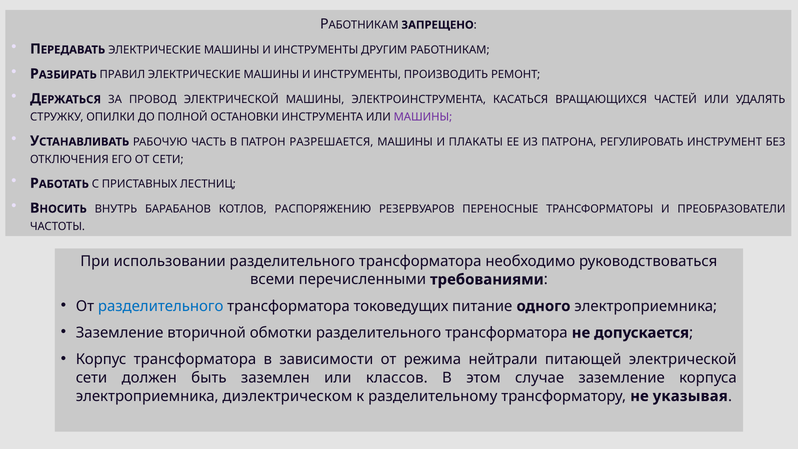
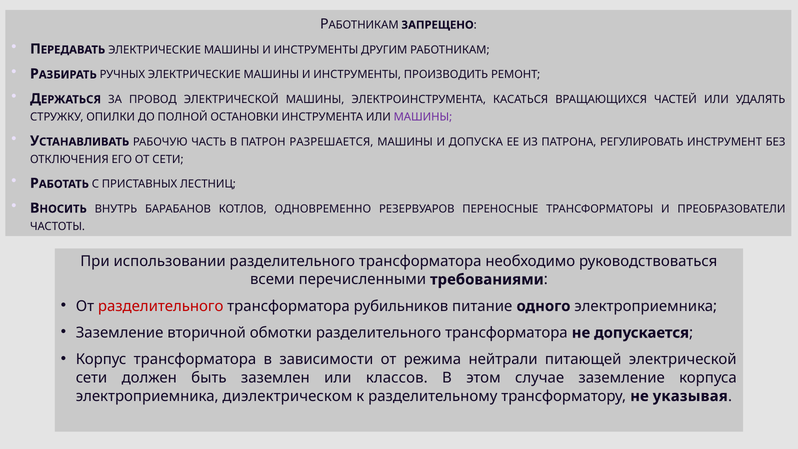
ПРАВИЛ: ПРАВИЛ -> РУЧНЫХ
ПЛАКАТЫ: ПЛАКАТЫ -> ДОПУСКА
РАСПОРЯЖЕНИЮ: РАСПОРЯЖЕНИЮ -> ОДНОВРЕМЕННО
разделительного at (161, 306) colour: blue -> red
токоведущих: токоведущих -> рубильников
